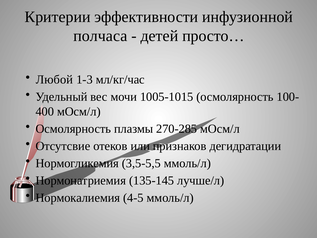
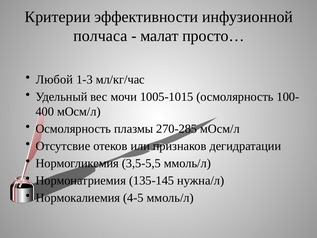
детей: детей -> малат
лучше/л: лучше/л -> нужна/л
